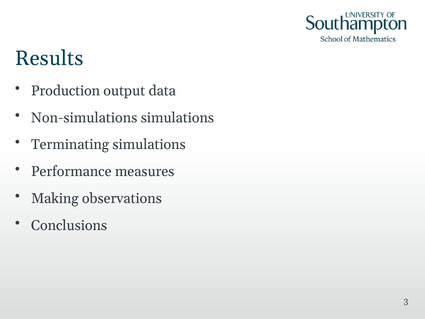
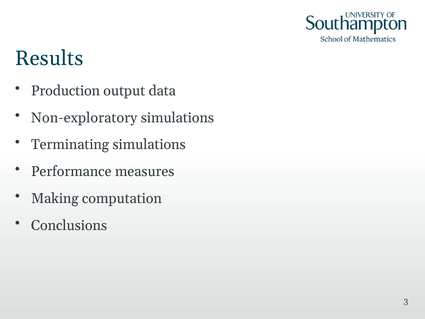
Non-simulations: Non-simulations -> Non-exploratory
observations: observations -> computation
